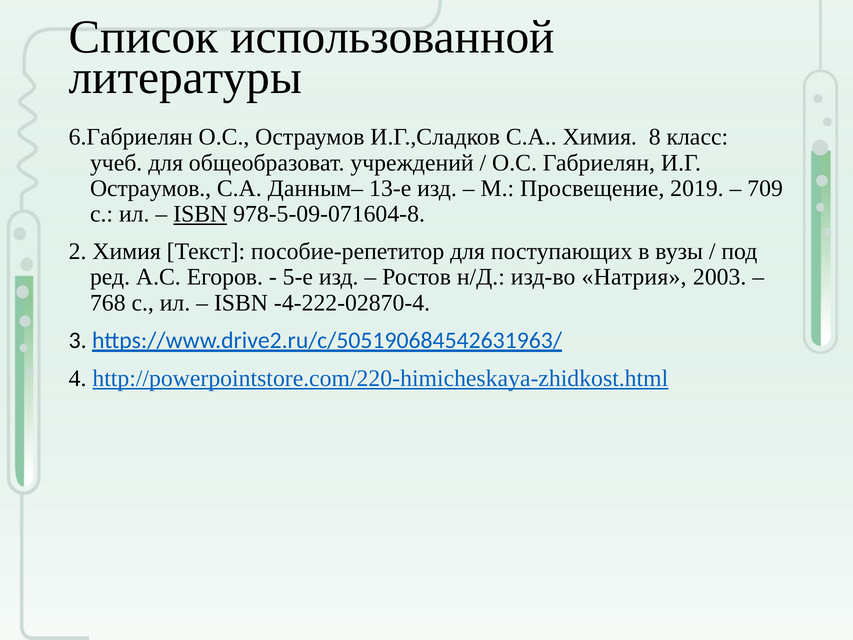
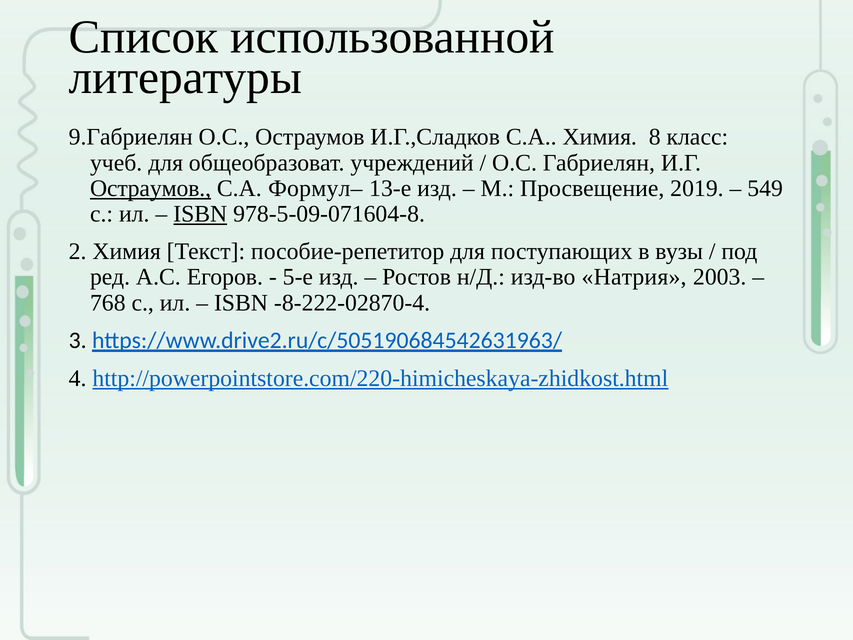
6.Габриелян: 6.Габриелян -> 9.Габриелян
Остраумов at (151, 188) underline: none -> present
Данным–: Данным– -> Формул–
709: 709 -> 549
-4-222-02870-4: -4-222-02870-4 -> -8-222-02870-4
